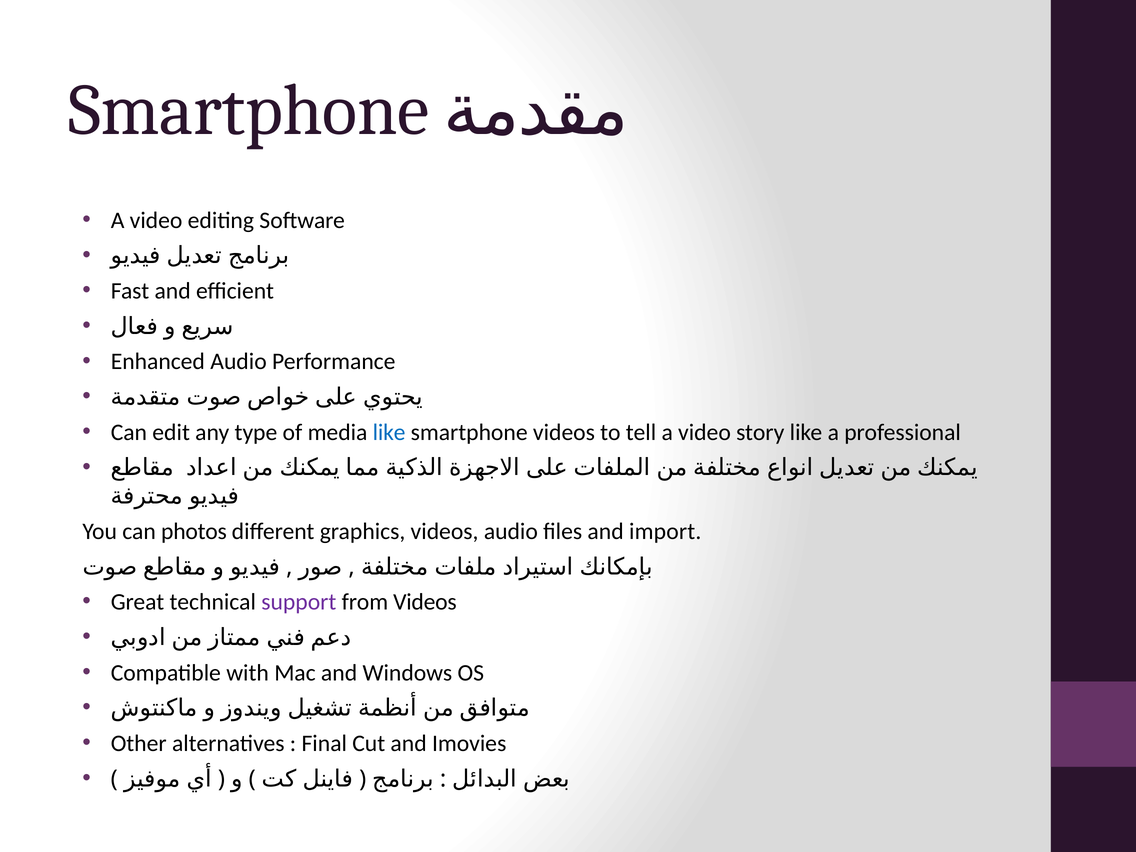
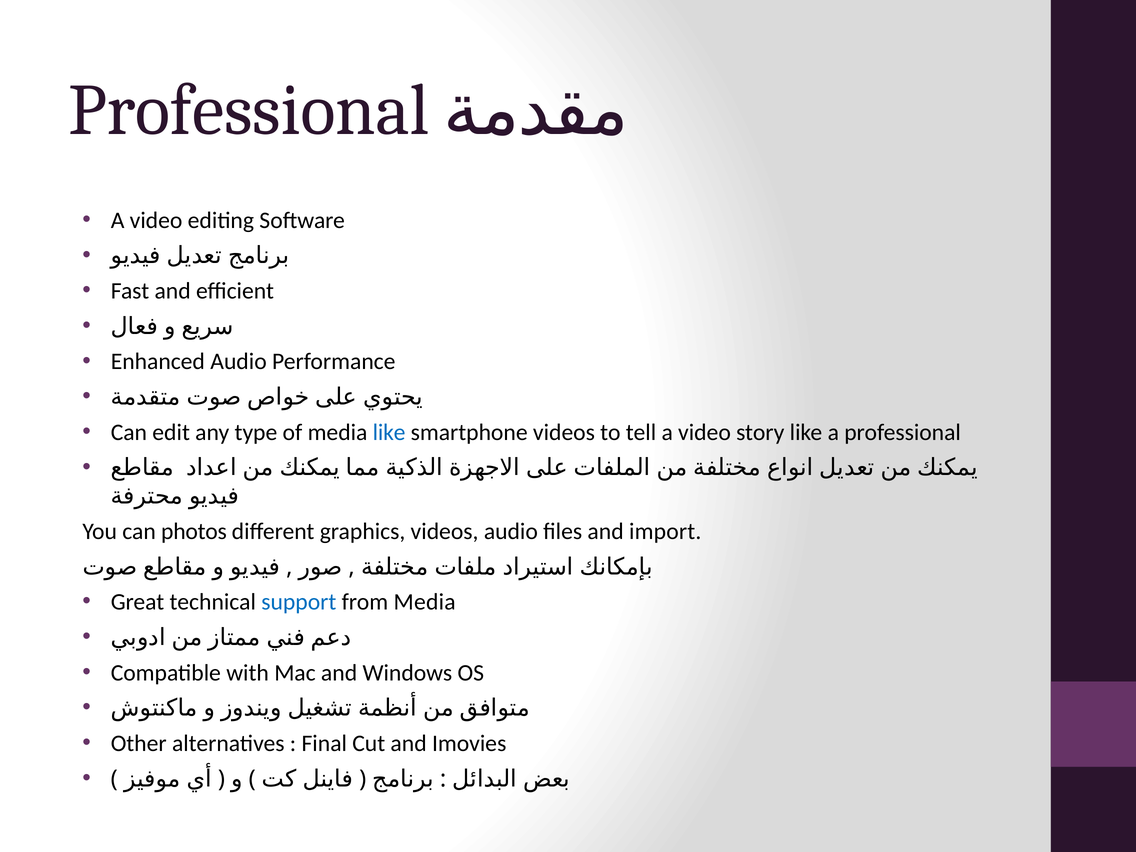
Smartphone at (249, 110): Smartphone -> Professional
support colour: purple -> blue
from Videos: Videos -> Media
